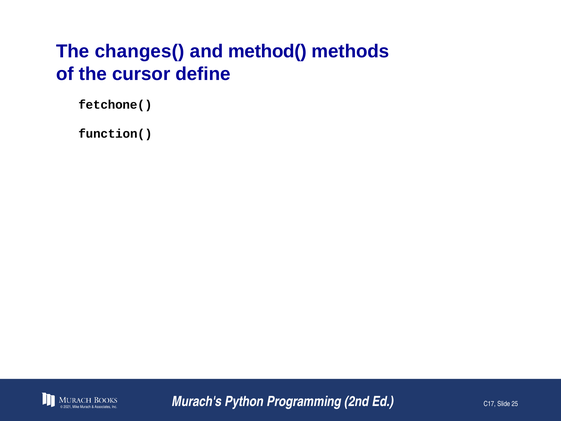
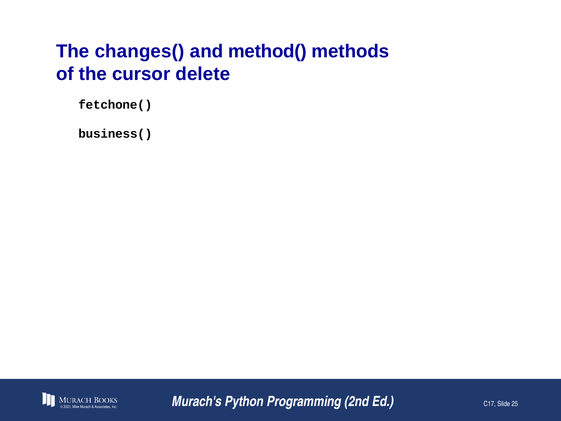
define: define -> delete
function(: function( -> business(
